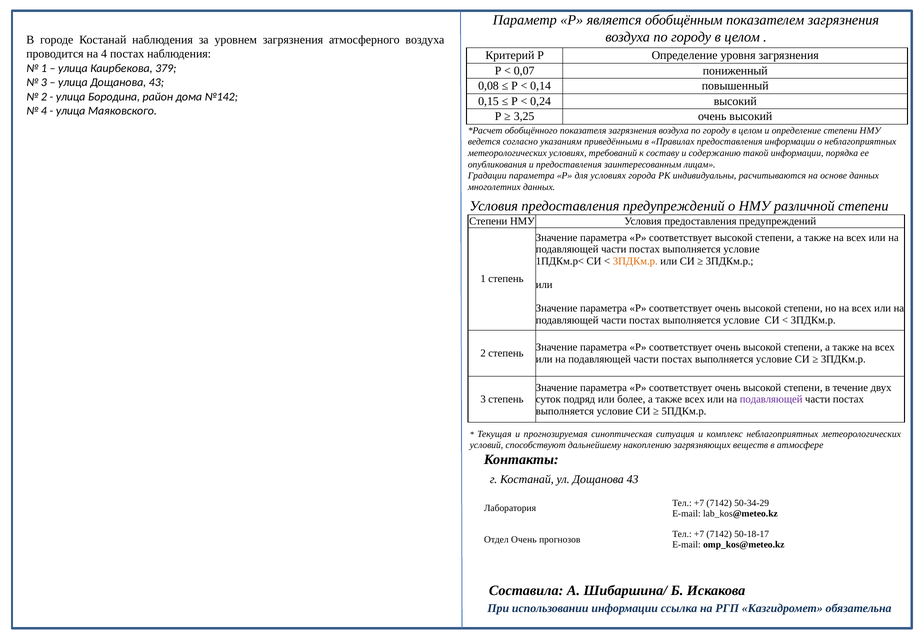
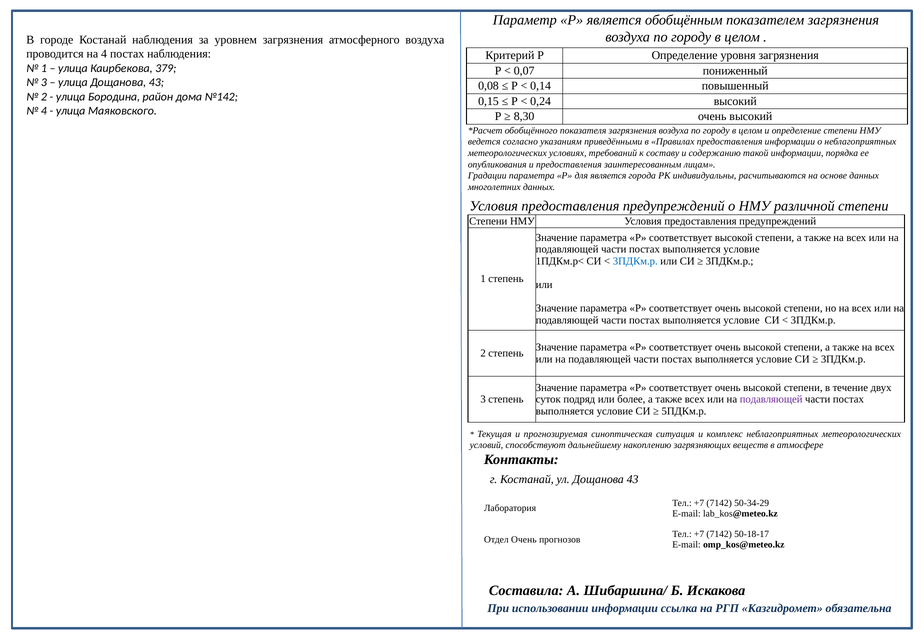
3,25: 3,25 -> 8,30
для условиях: условиях -> является
3ПДКм.р at (635, 261) colour: orange -> blue
